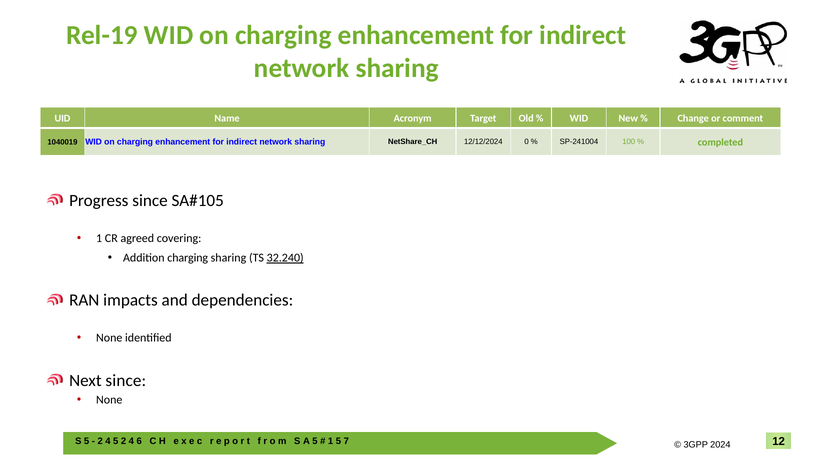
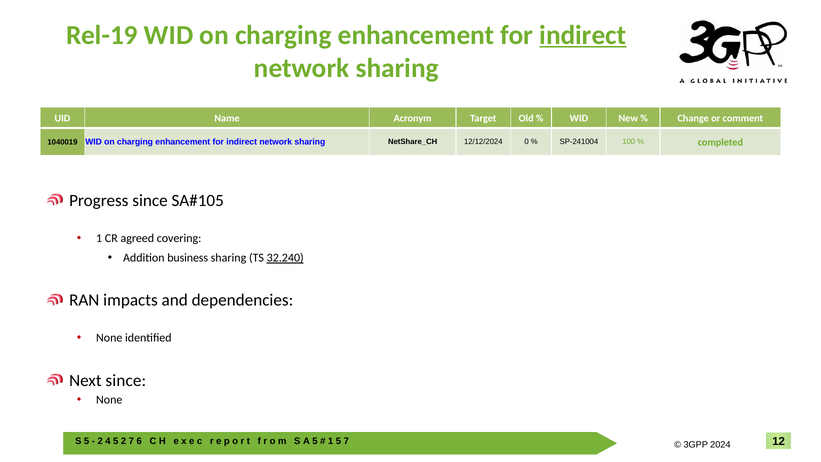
indirect at (583, 35) underline: none -> present
Addition charging: charging -> business
4 at (131, 441): 4 -> 7
